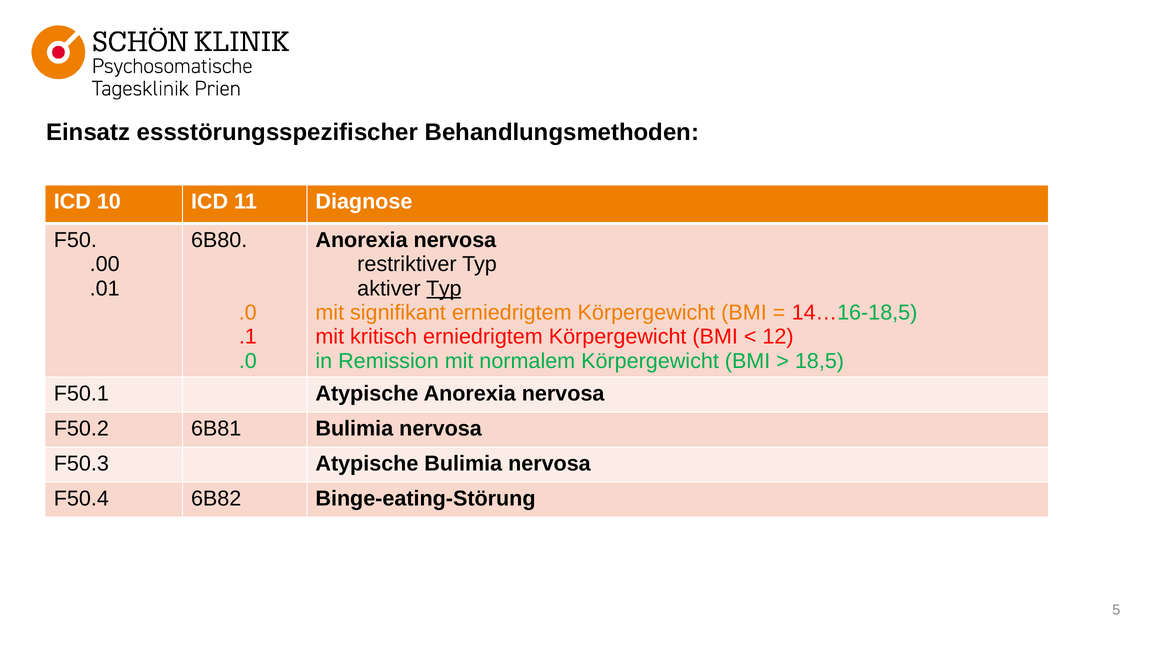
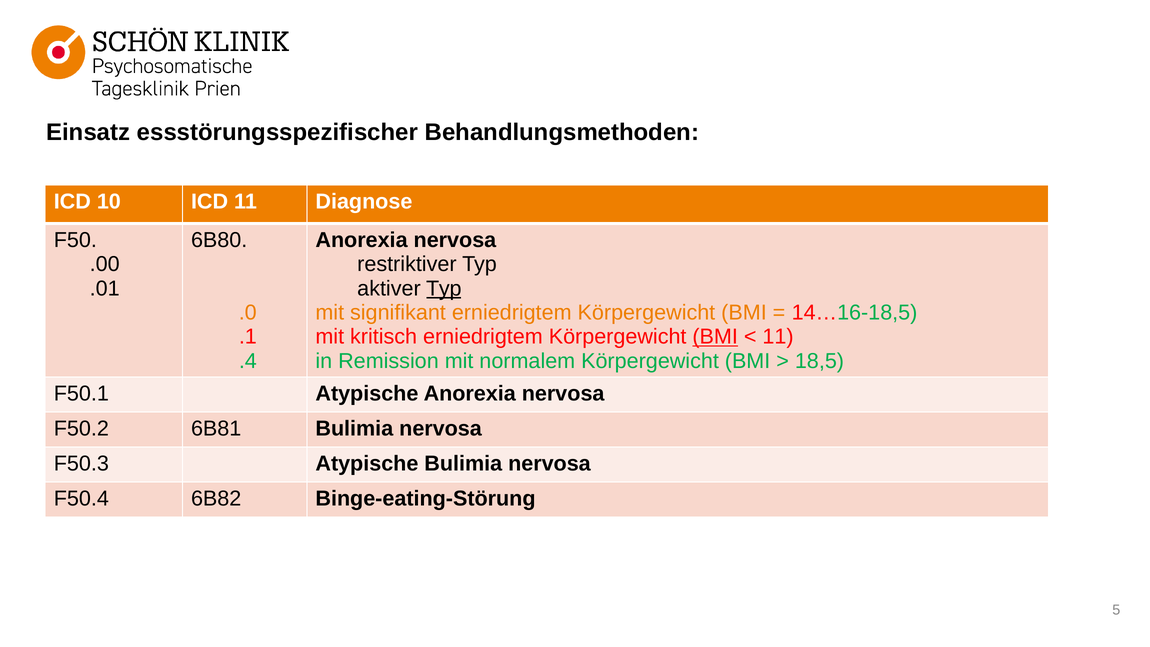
BMI at (715, 337) underline: none -> present
12 at (778, 337): 12 -> 11
.0 at (248, 361): .0 -> .4
